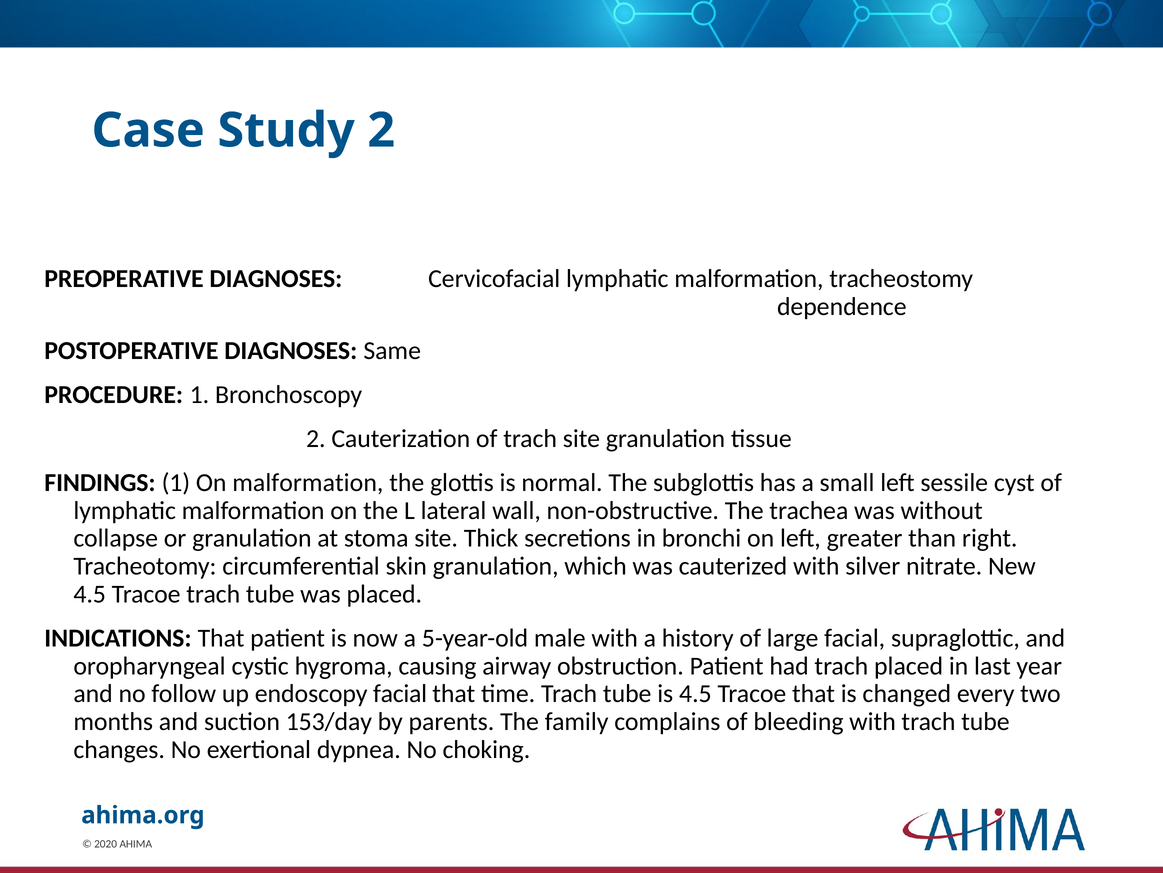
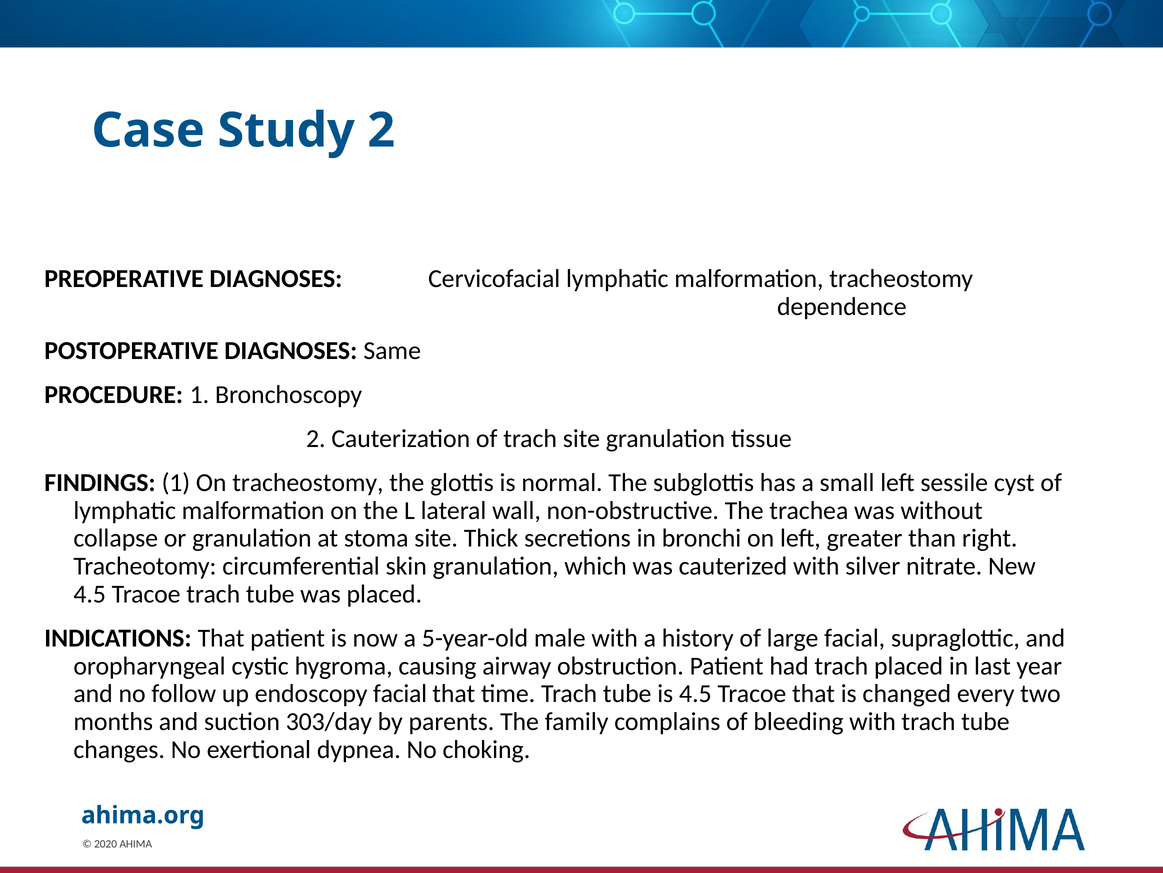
On malformation: malformation -> tracheostomy
153/day: 153/day -> 303/day
